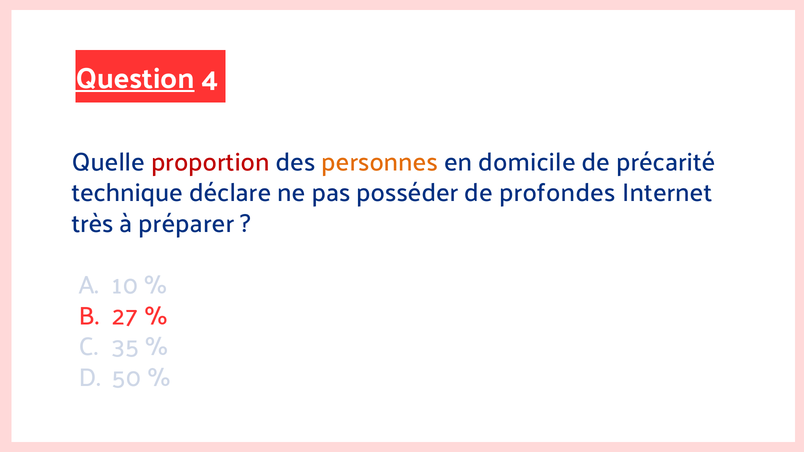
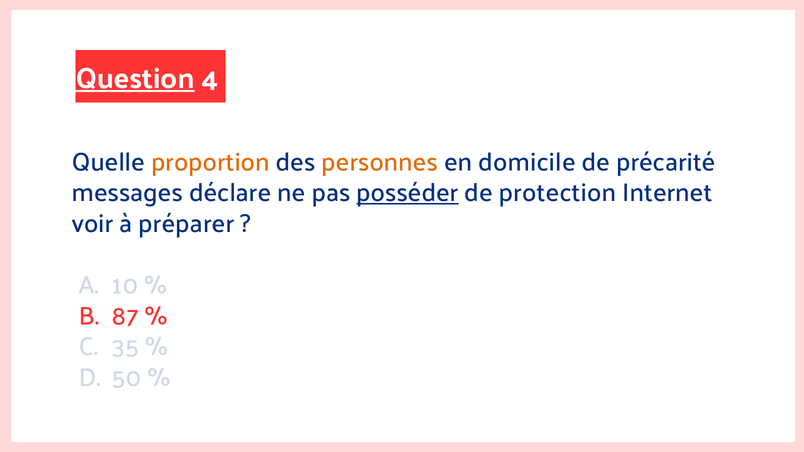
proportion colour: red -> orange
technique: technique -> messages
posséder underline: none -> present
profondes: profondes -> protection
très: très -> voir
27: 27 -> 87
